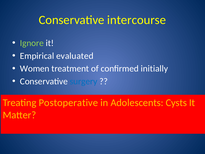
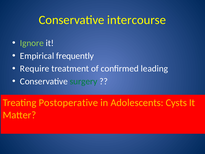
evaluated: evaluated -> frequently
Women: Women -> Require
initially: initially -> leading
surgery colour: blue -> green
